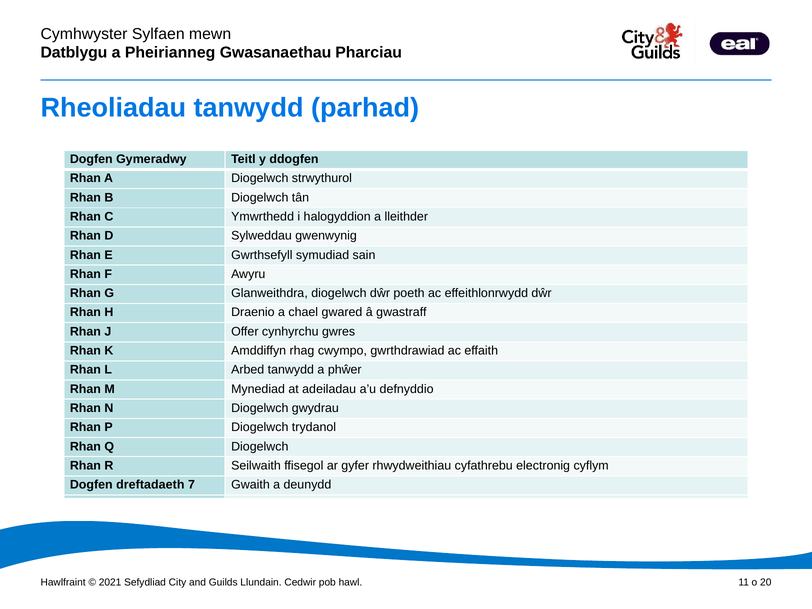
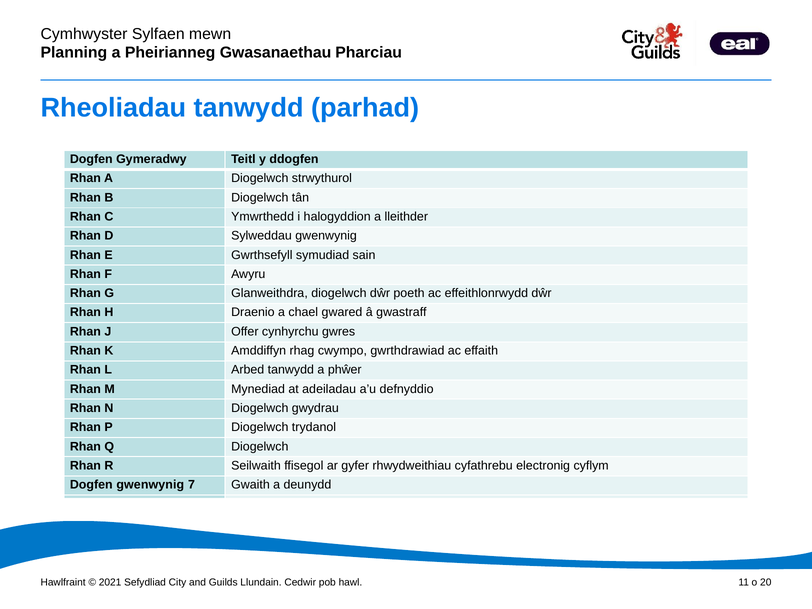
Datblygu: Datblygu -> Planning
Dogfen dreftadaeth: dreftadaeth -> gwenwynig
